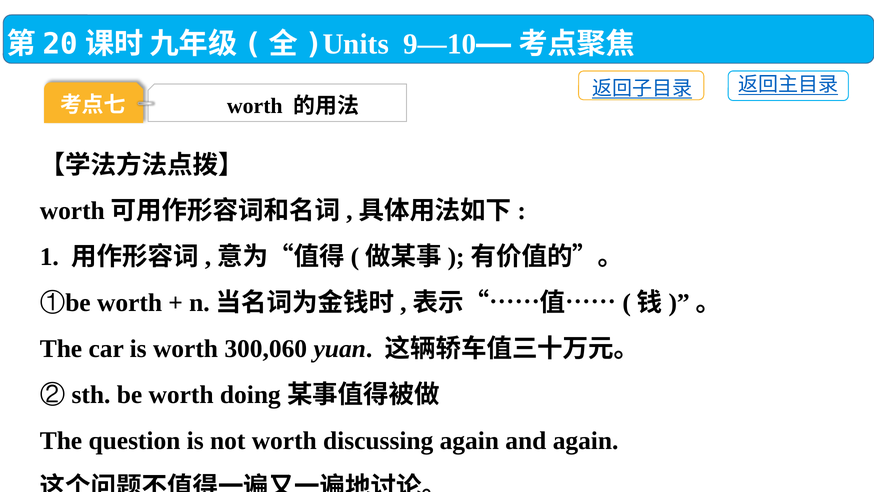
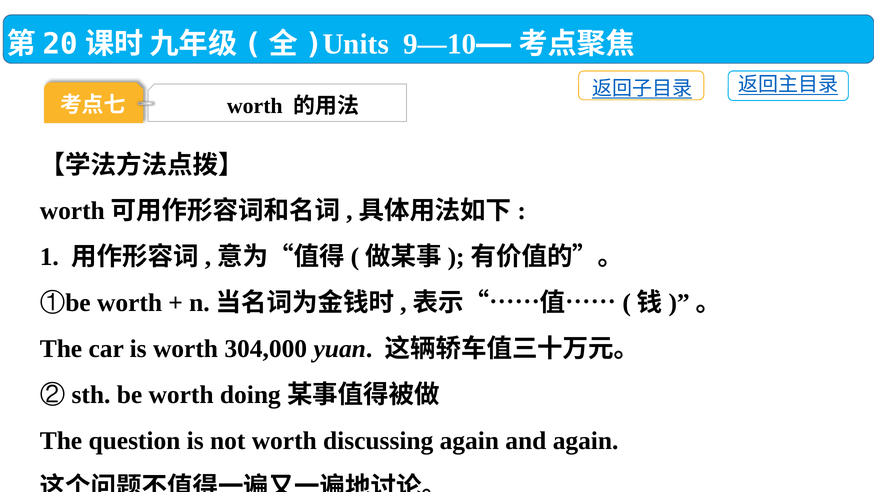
300,060: 300,060 -> 304,000
